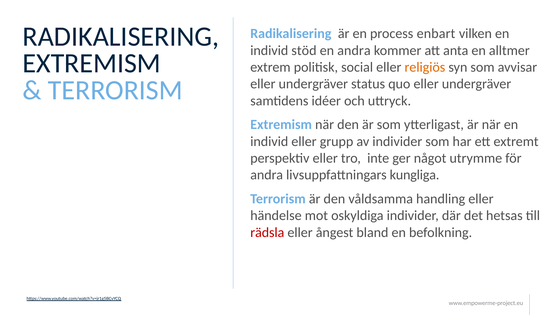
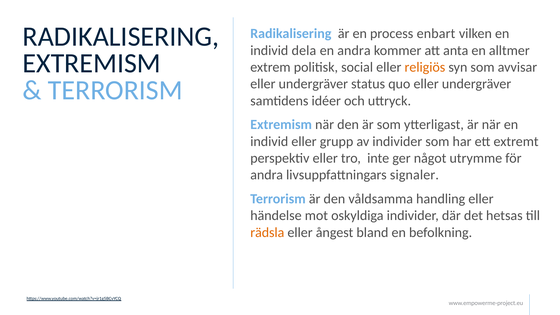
stöd: stöd -> dela
kungliga: kungliga -> signaler
rädsla colour: red -> orange
